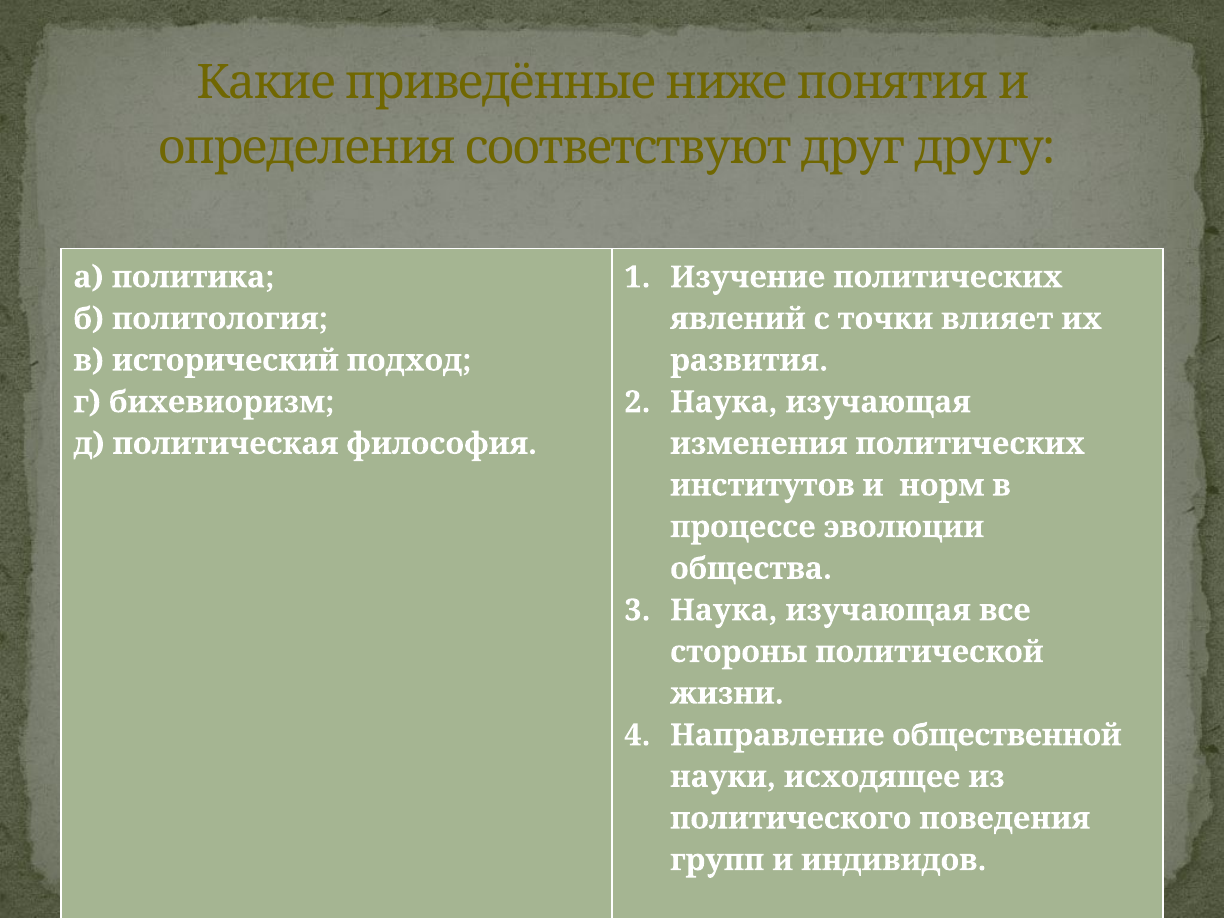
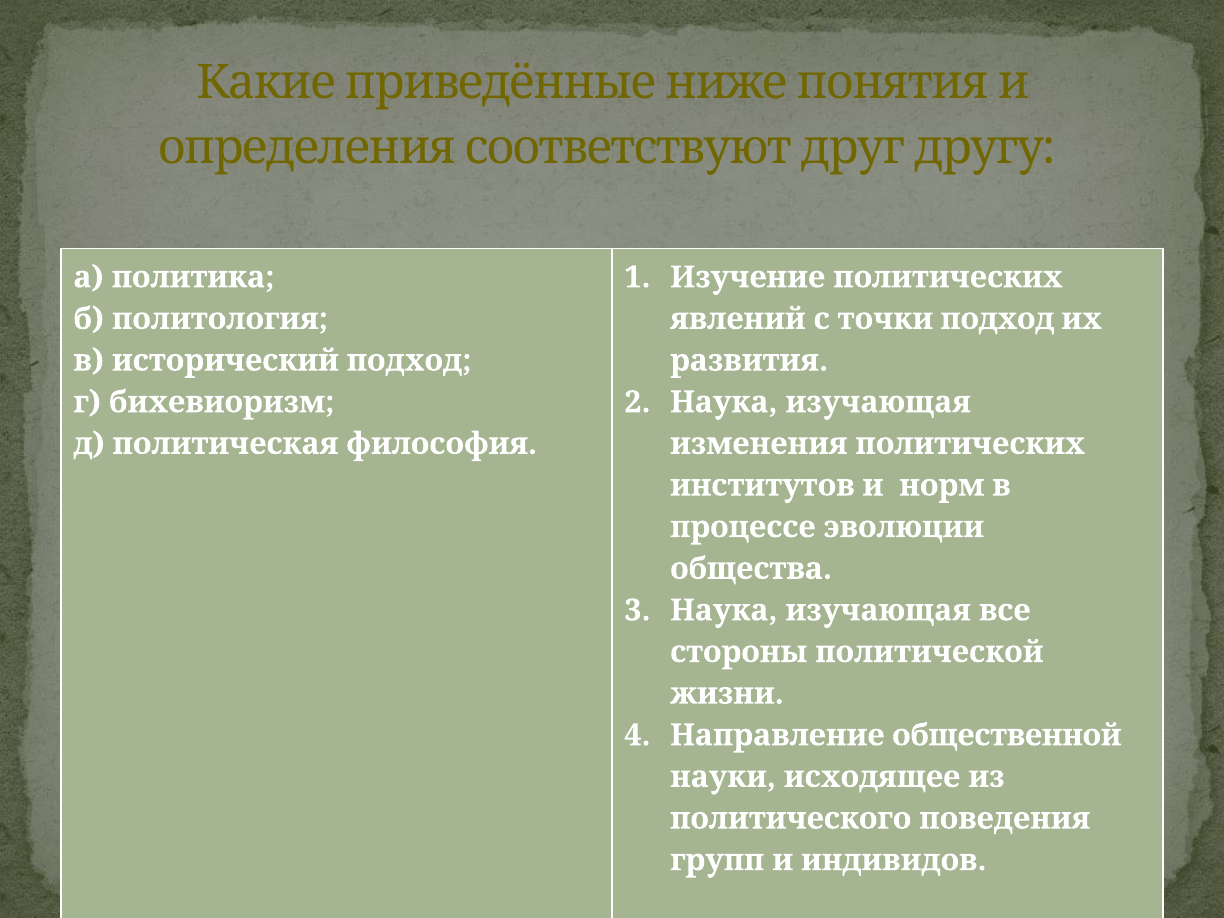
точки влияет: влияет -> подход
